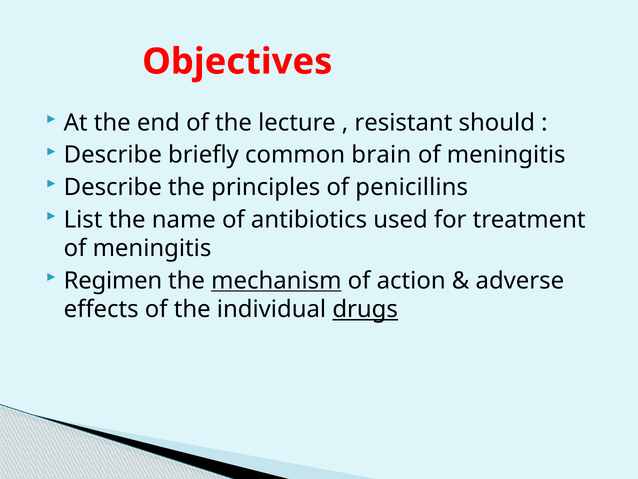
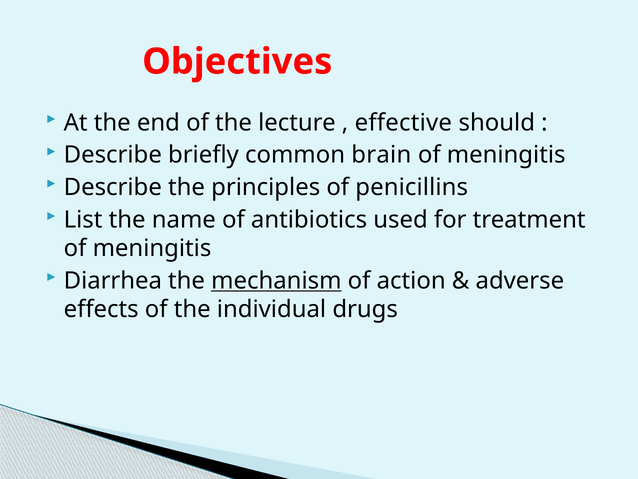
resistant: resistant -> effective
Regimen: Regimen -> Diarrhea
drugs underline: present -> none
